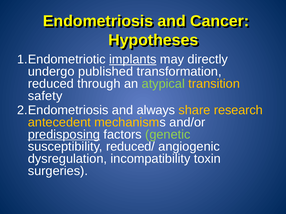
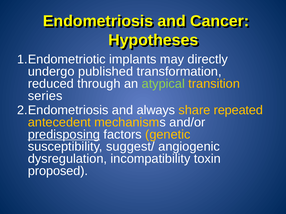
implants underline: present -> none
safety: safety -> series
research: research -> repeated
genetic colour: light green -> yellow
reduced/: reduced/ -> suggest/
surgeries: surgeries -> proposed
